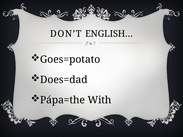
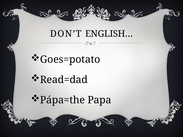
Does=dad: Does=dad -> Read=dad
With: With -> Papa
